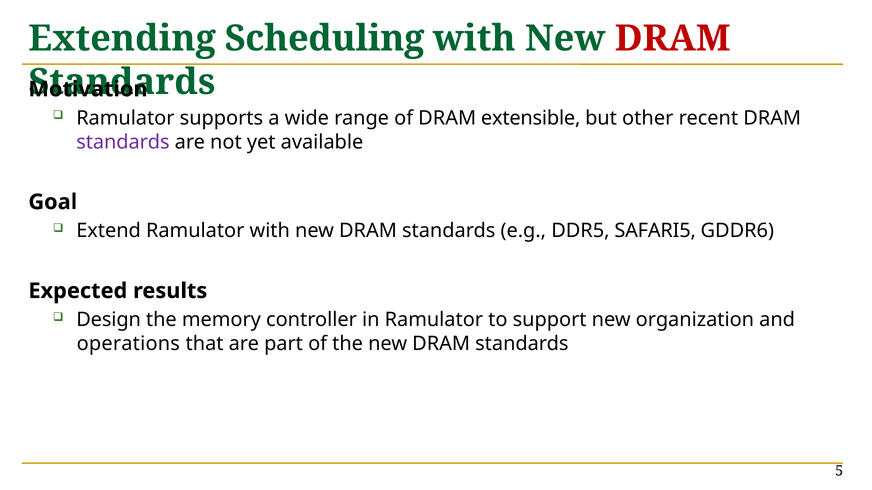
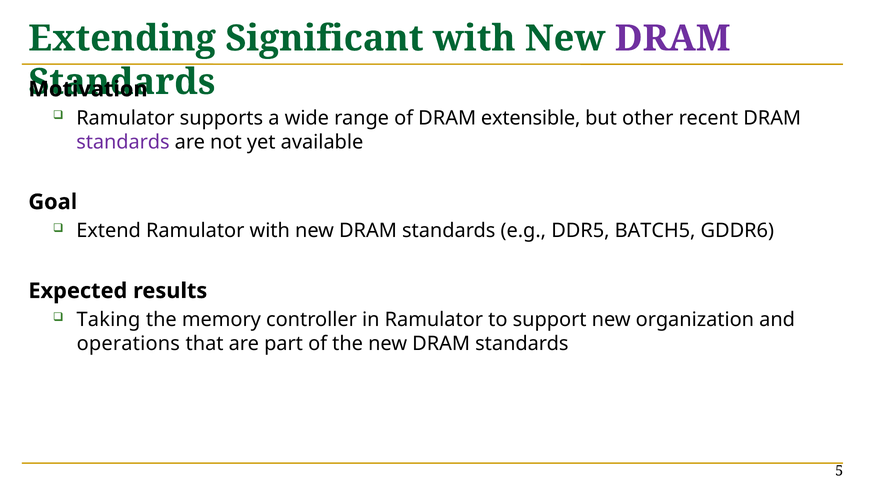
Scheduling: Scheduling -> Significant
DRAM at (673, 39) colour: red -> purple
SAFARI5: SAFARI5 -> BATCH5
Design: Design -> Taking
